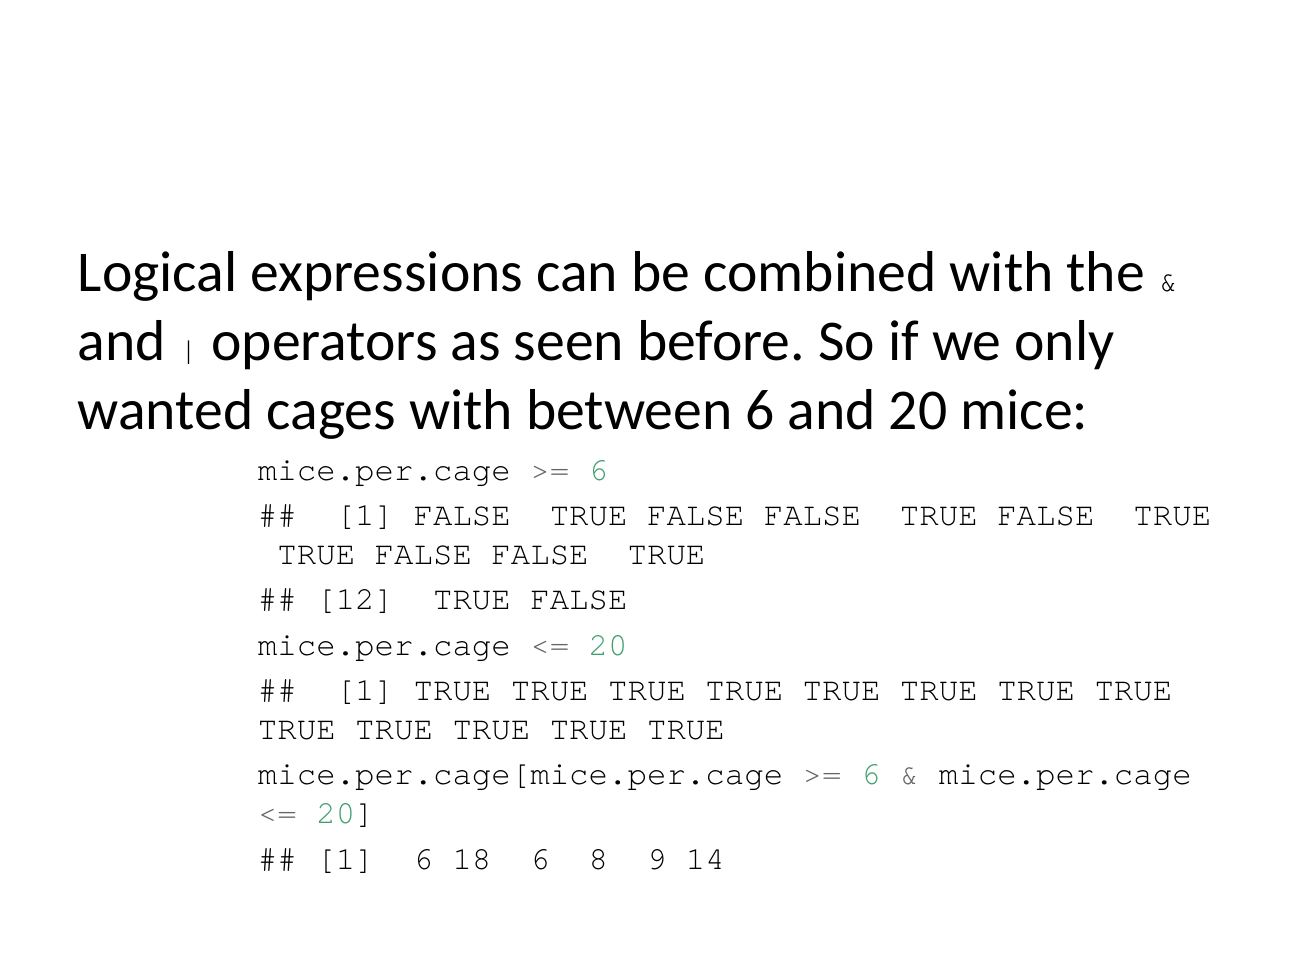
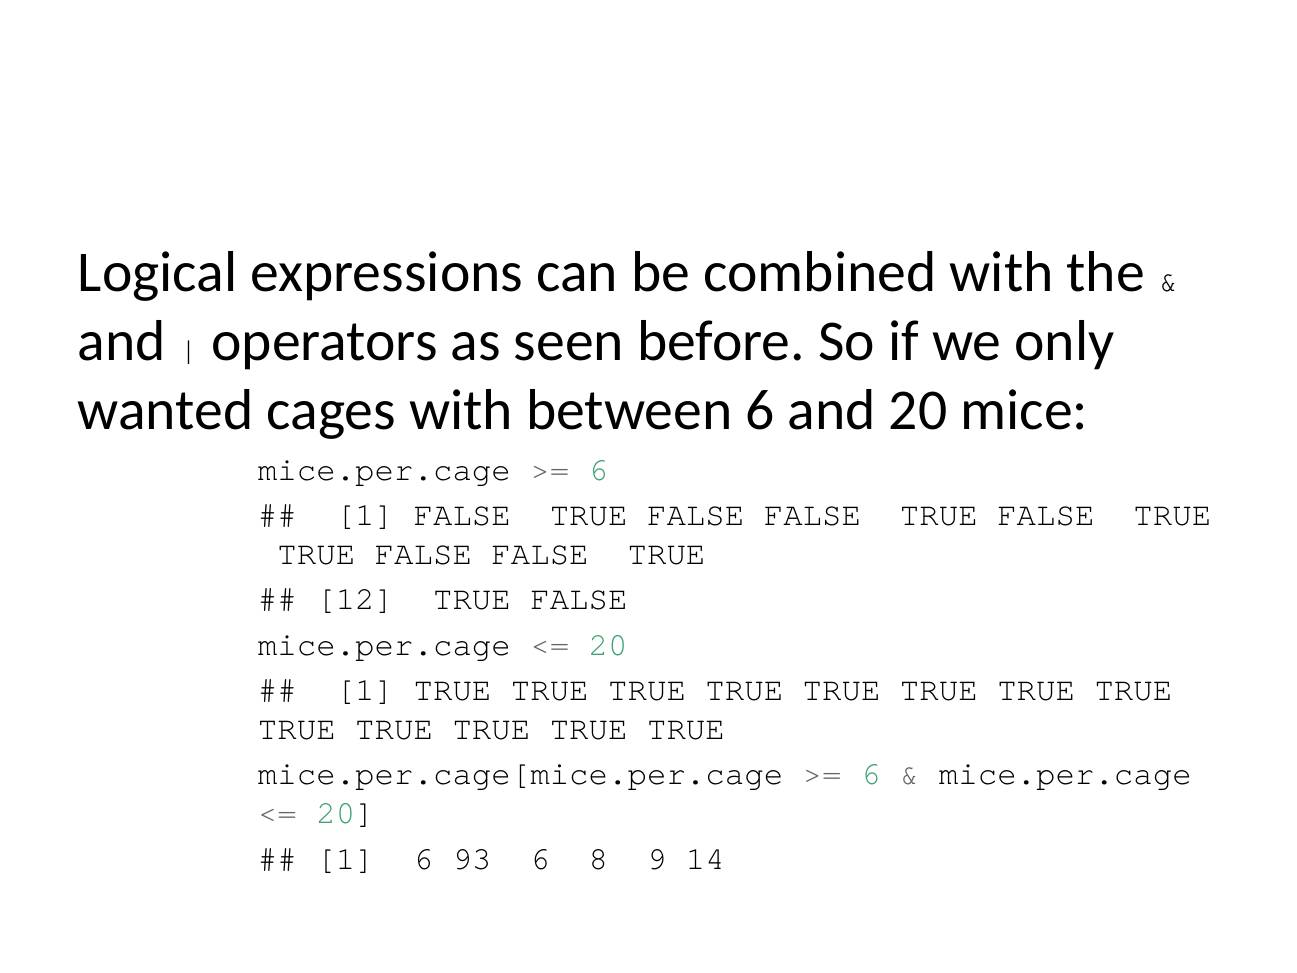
18: 18 -> 93
